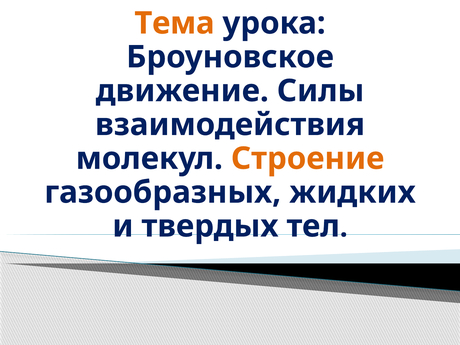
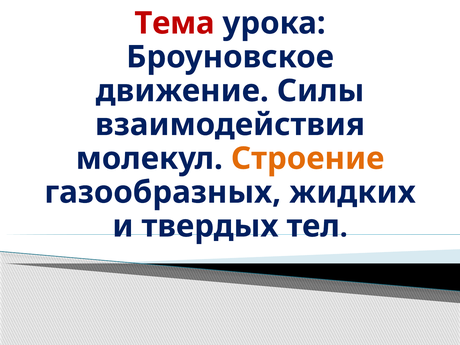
Тема colour: orange -> red
